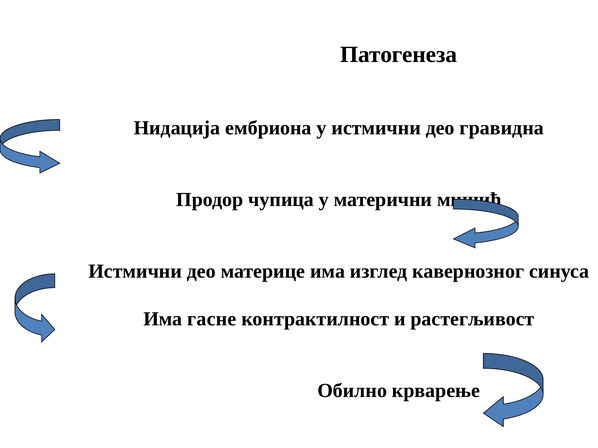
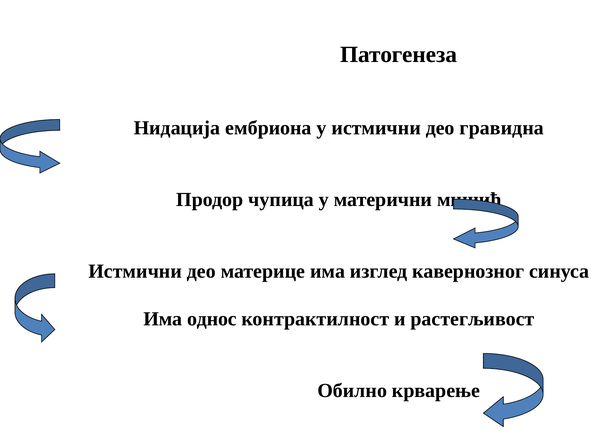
гасне: гасне -> однос
